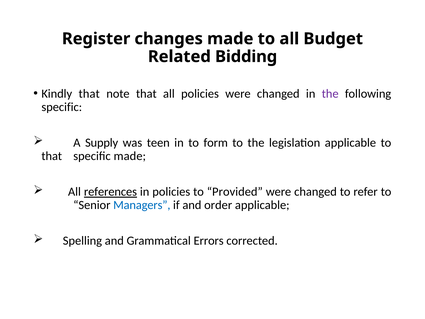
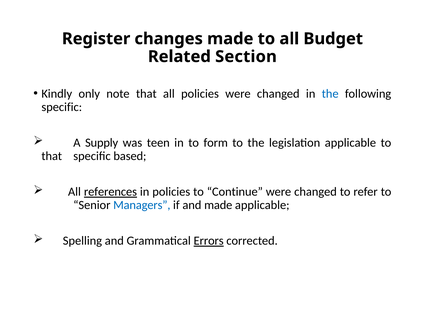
Bidding: Bidding -> Section
Kindly that: that -> only
the at (330, 94) colour: purple -> blue
specific made: made -> based
Provided: Provided -> Continue
and order: order -> made
Errors underline: none -> present
